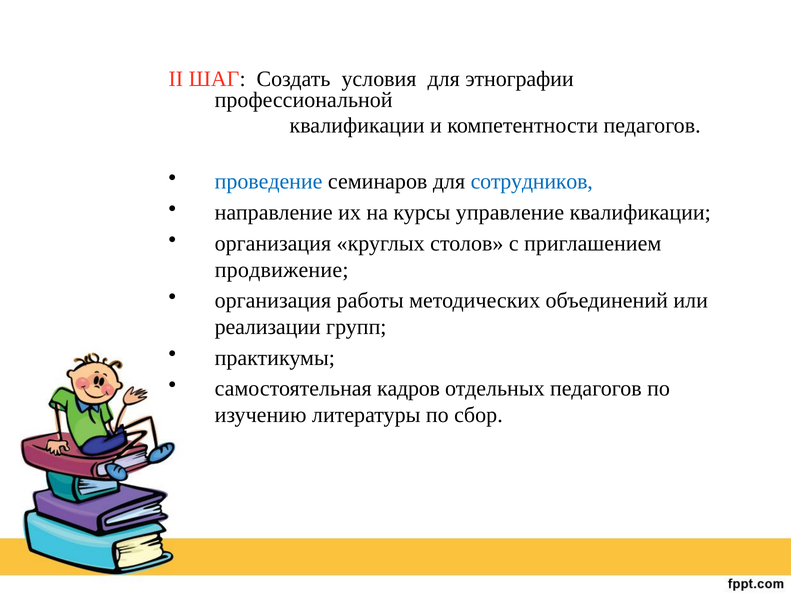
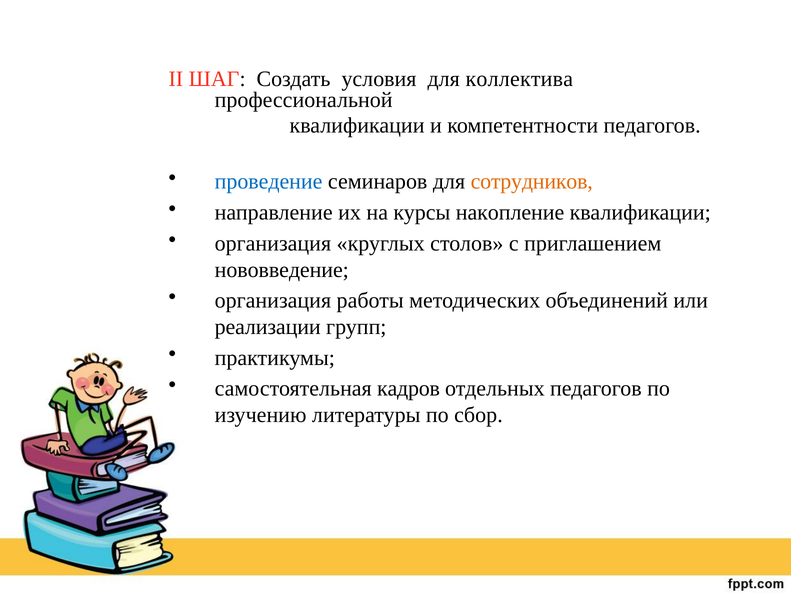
этнографии: этнографии -> коллектива
сотрудников colour: blue -> orange
управление: управление -> накопление
продвижение: продвижение -> нововведение
